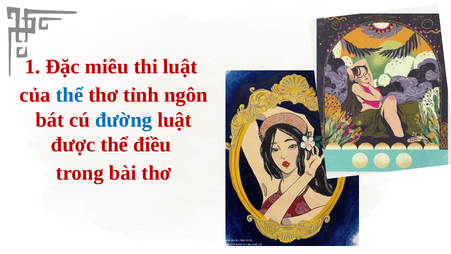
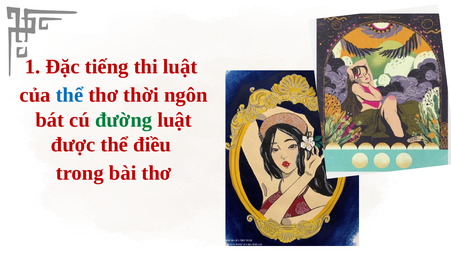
miêu: miêu -> tiếng
tỉnh: tỉnh -> thời
đường colour: blue -> green
